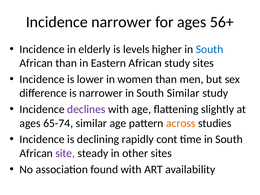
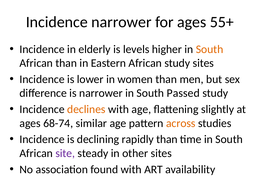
56+: 56+ -> 55+
South at (210, 49) colour: blue -> orange
South Similar: Similar -> Passed
declines colour: purple -> orange
65-74: 65-74 -> 68-74
rapidly cont: cont -> than
